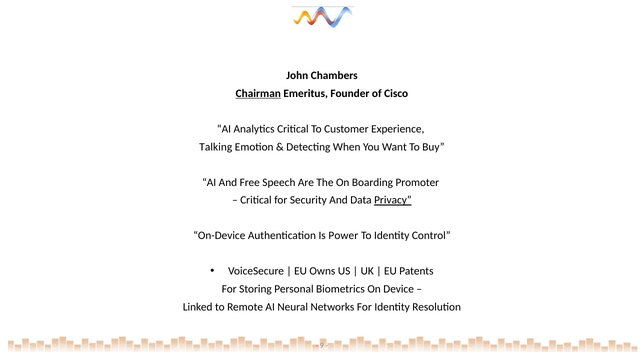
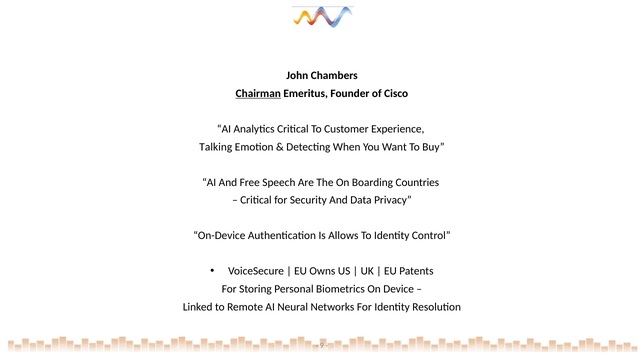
Promoter: Promoter -> Countries
Privacy underline: present -> none
Power: Power -> Allows
